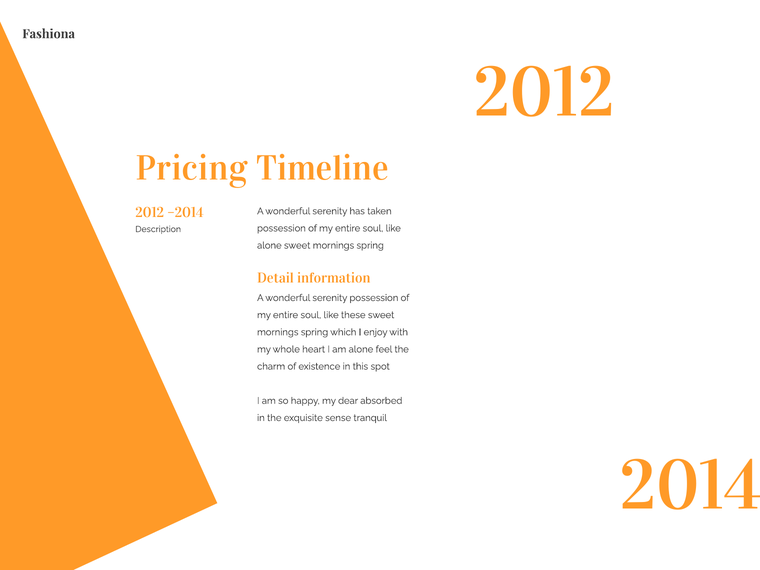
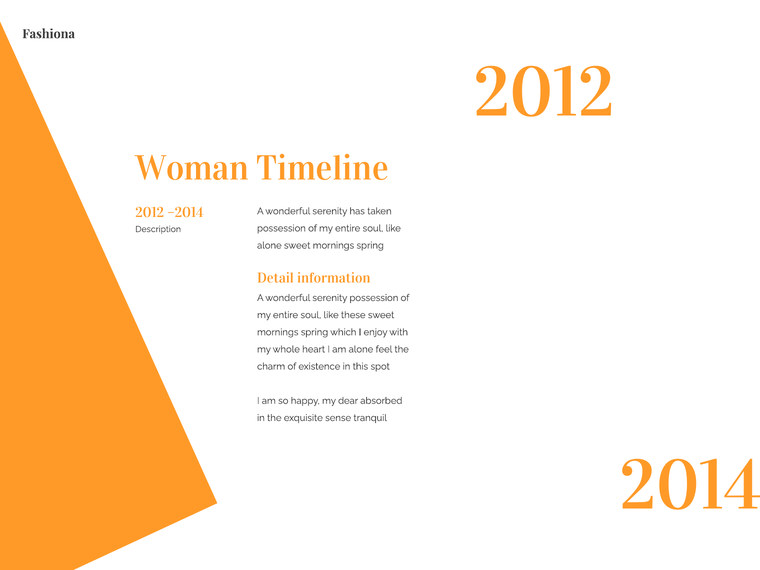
Pricing: Pricing -> Woman
